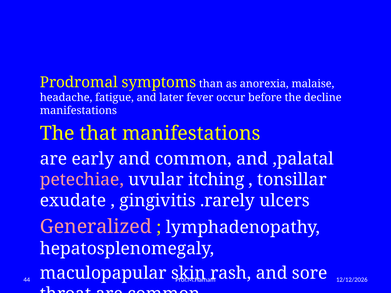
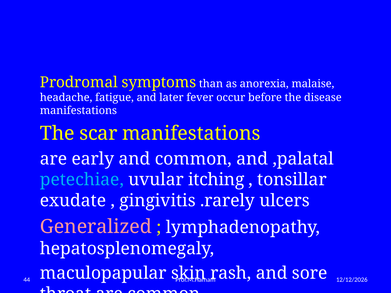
decline: decline -> disease
that: that -> scar
petechiae colour: pink -> light blue
